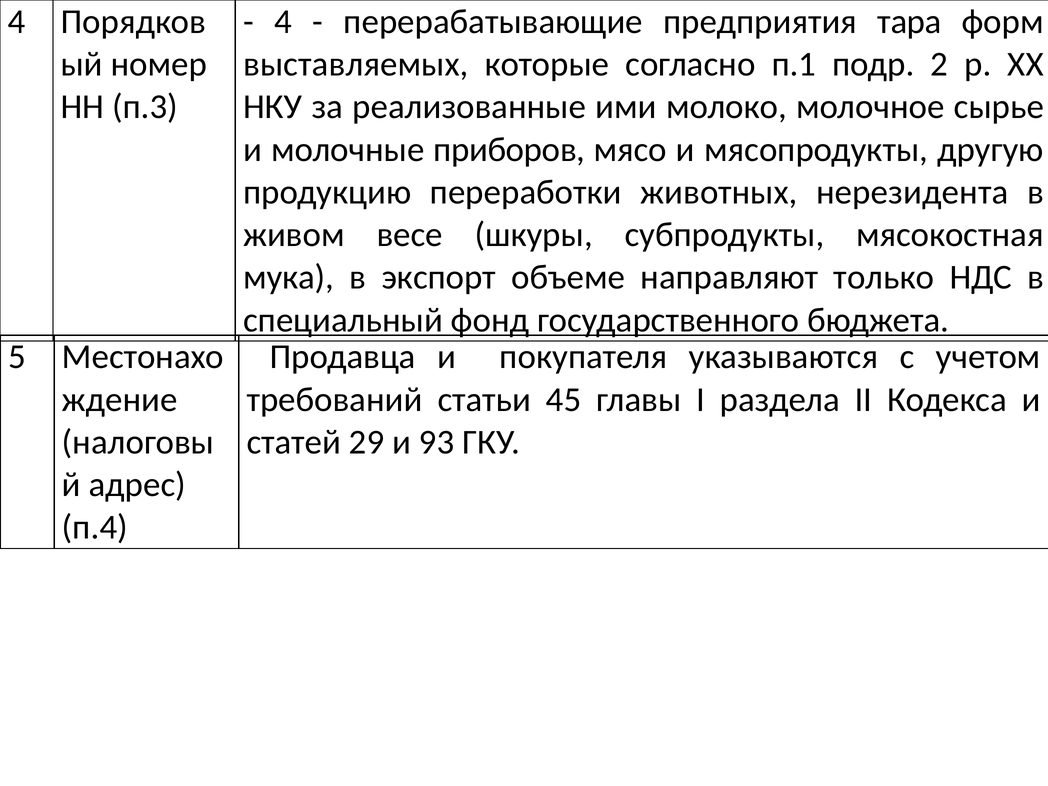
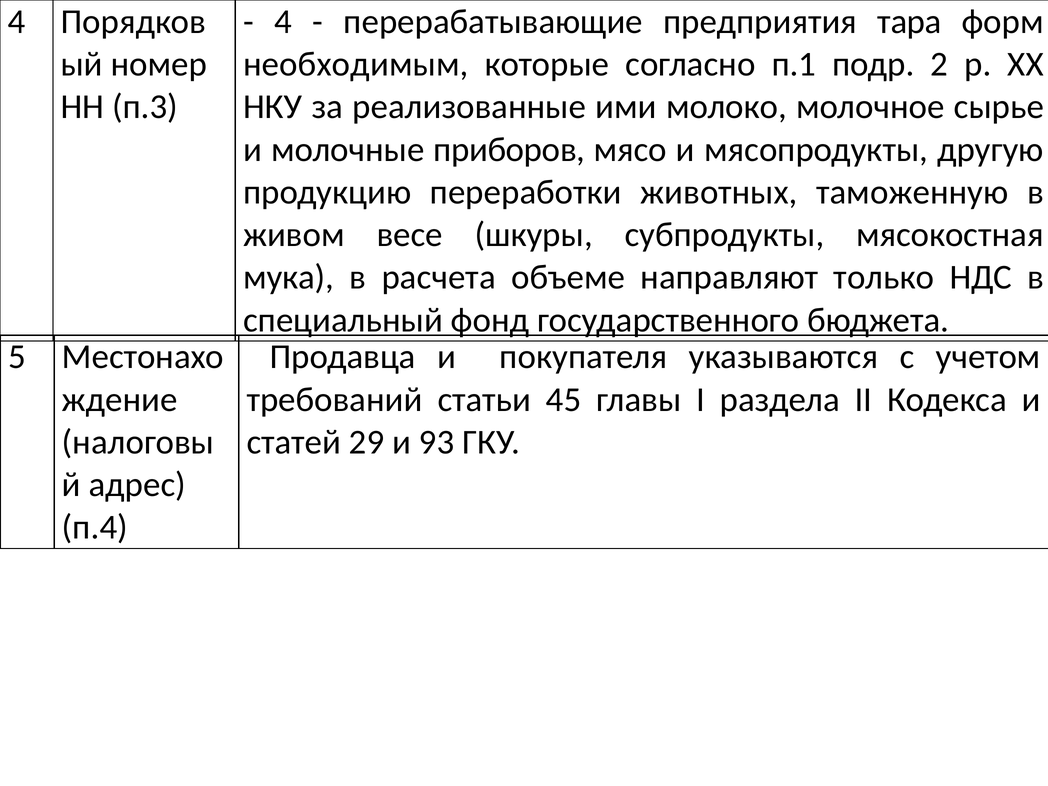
выставляемых: выставляемых -> необходимым
нерезидента: нерезидента -> таможенную
экспорт: экспорт -> расчета
